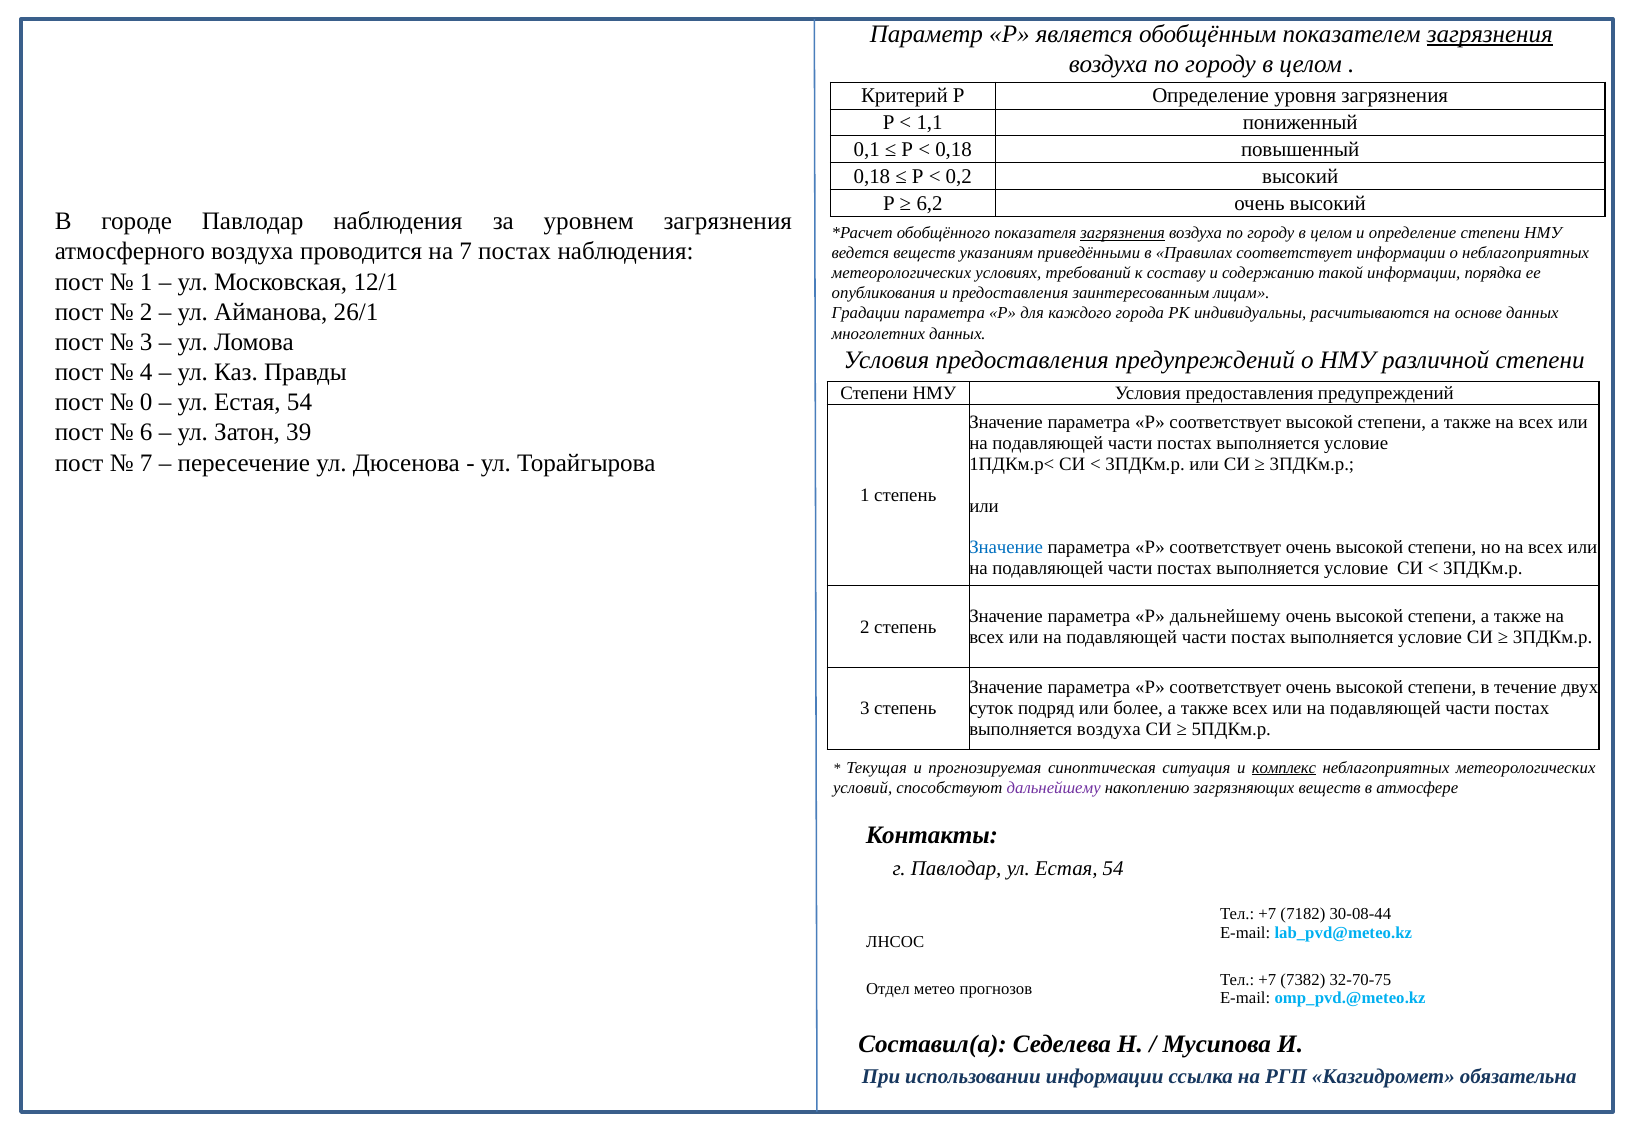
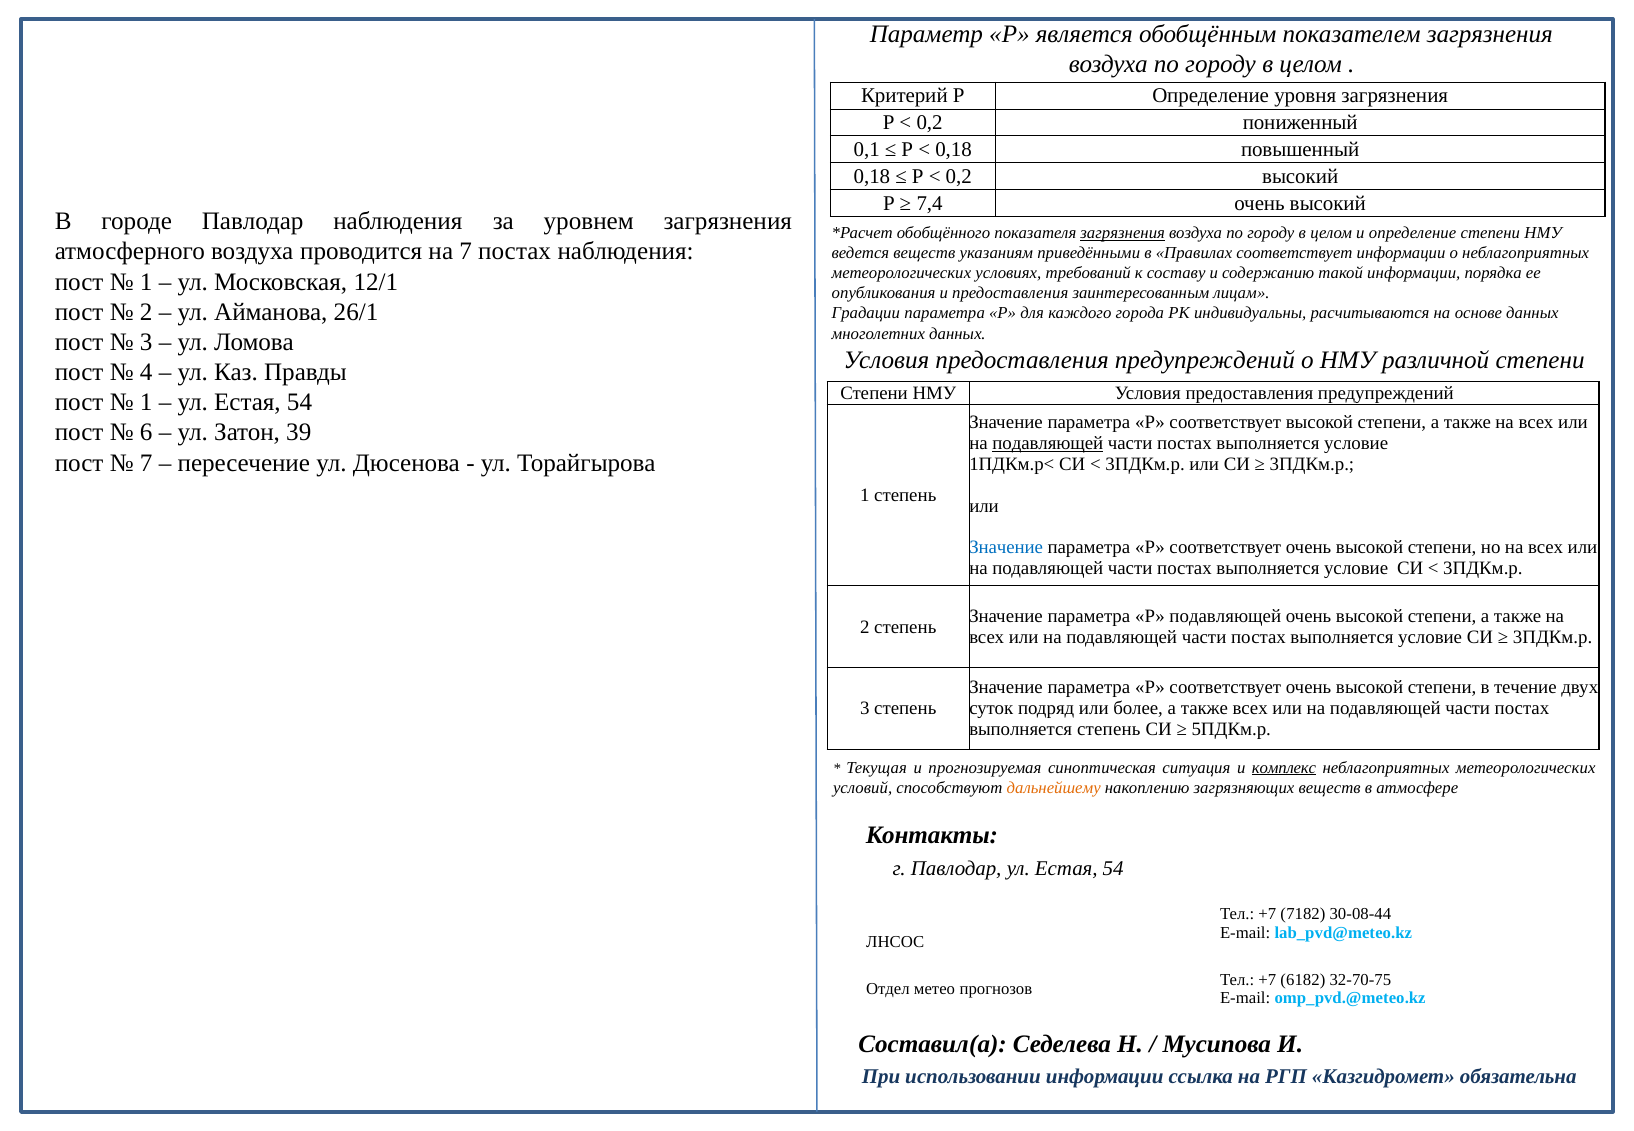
загрязнения at (1490, 34) underline: present -> none
1,1 at (930, 122): 1,1 -> 0,2
6,2: 6,2 -> 7,4
0 at (146, 403): 0 -> 1
подавляющей at (1048, 443) underline: none -> present
Р дальнейшему: дальнейшему -> подавляющей
выполняется воздуха: воздуха -> степень
дальнейшему at (1054, 788) colour: purple -> orange
7382: 7382 -> 6182
